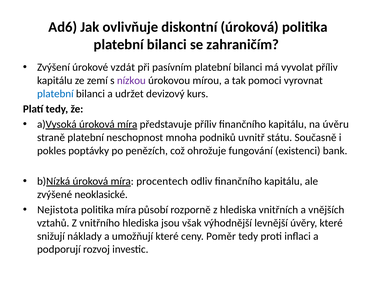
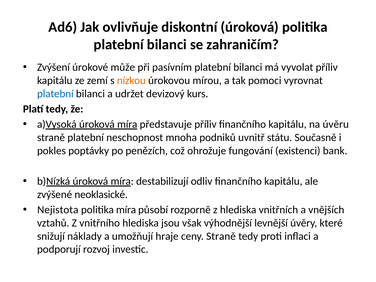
vzdát: vzdát -> může
nízkou colour: purple -> orange
procentech: procentech -> destabilizují
umožňují které: které -> hraje
ceny Poměr: Poměr -> Straně
